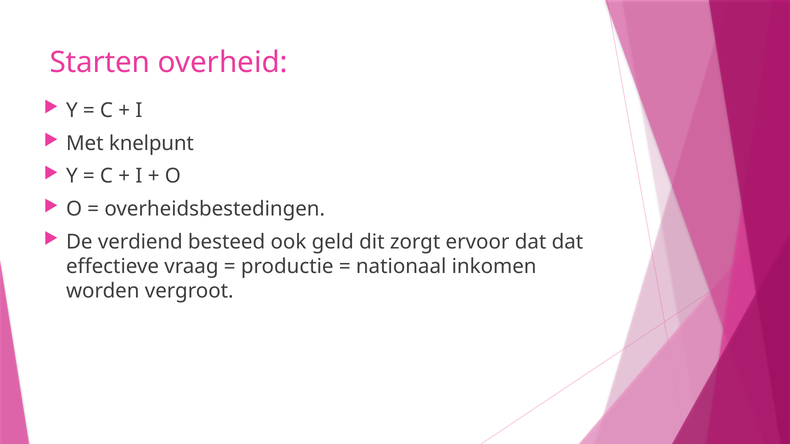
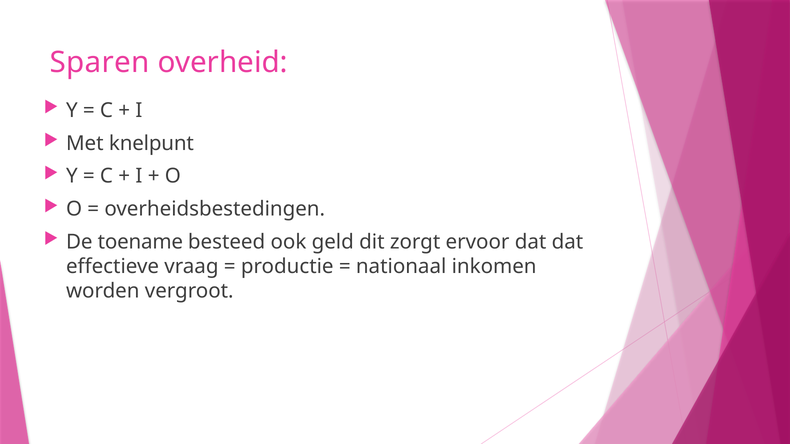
Starten: Starten -> Sparen
verdiend: verdiend -> toename
